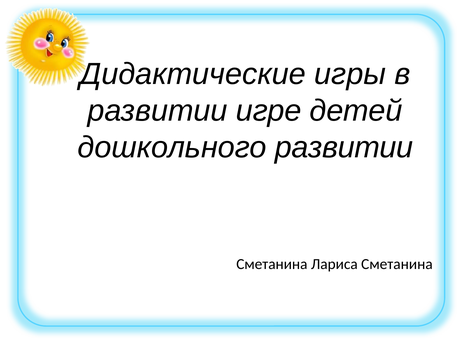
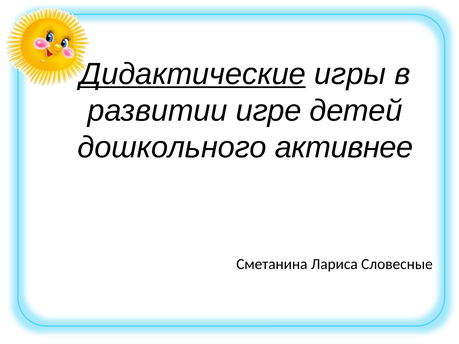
Дидактические underline: none -> present
дошкольного развитии: развитии -> активнее
Лариса Сметанина: Сметанина -> Словесные
